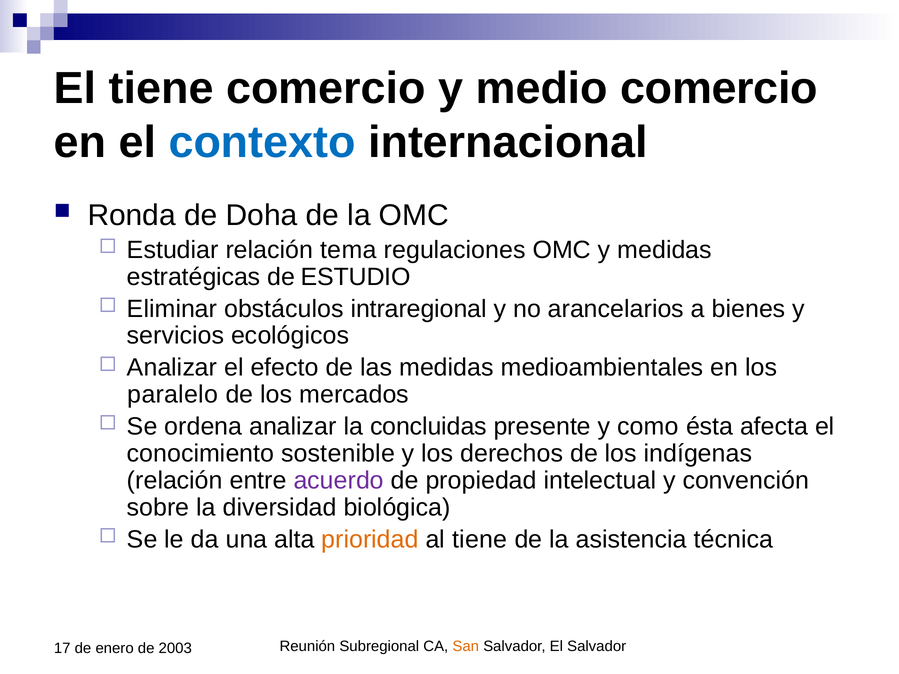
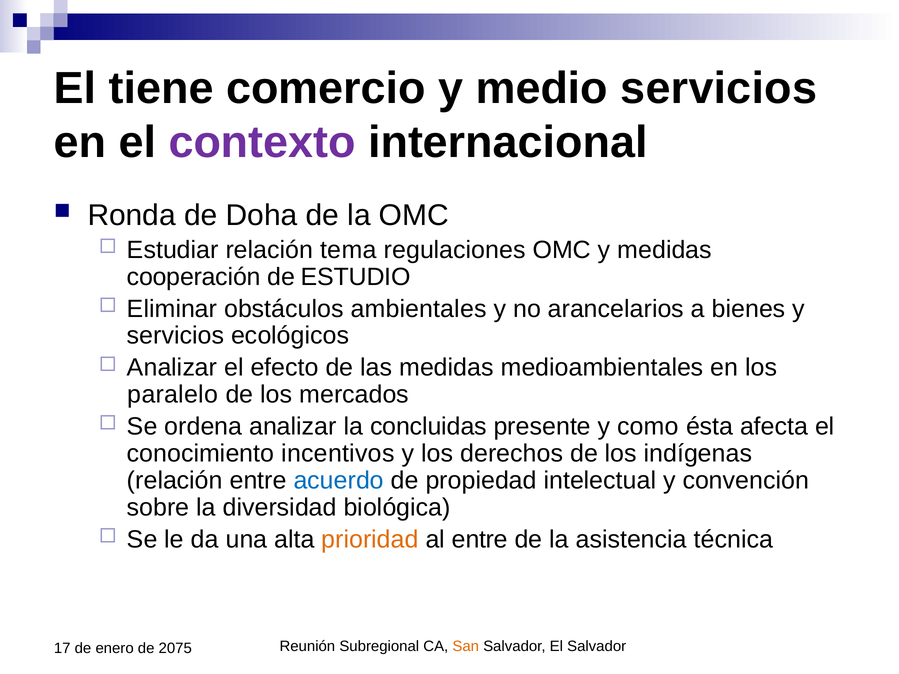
medio comercio: comercio -> servicios
contexto colour: blue -> purple
estratégicas: estratégicas -> cooperación
intraregional: intraregional -> ambientales
sostenible: sostenible -> incentivos
acuerdo colour: purple -> blue
al tiene: tiene -> entre
2003: 2003 -> 2075
